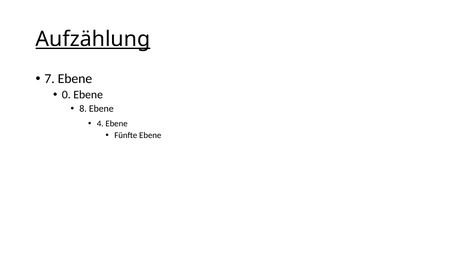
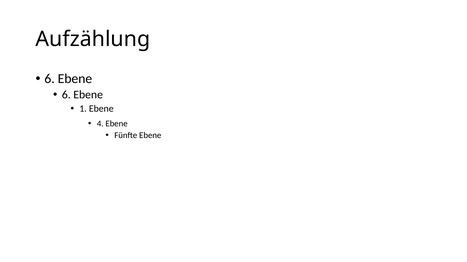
Aufzählung underline: present -> none
7 at (50, 79): 7 -> 6
0 at (66, 95): 0 -> 6
8: 8 -> 1
